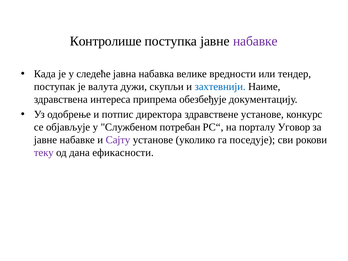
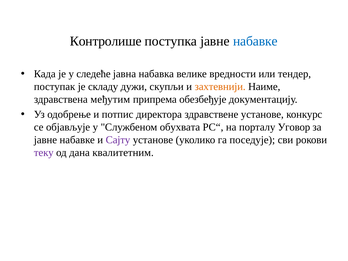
набавке at (255, 41) colour: purple -> blue
валута: валута -> складу
захтевнији colour: blue -> orange
интереса: интереса -> међутим
потребан: потребан -> обухвата
ефикасности: ефикасности -> квалитетним
